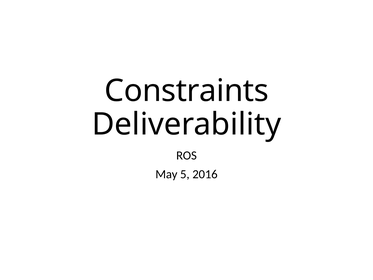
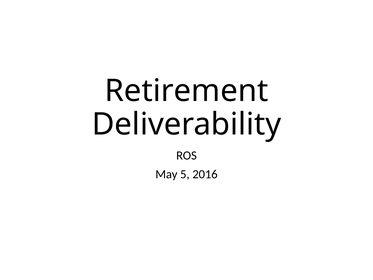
Constraints: Constraints -> Retirement
